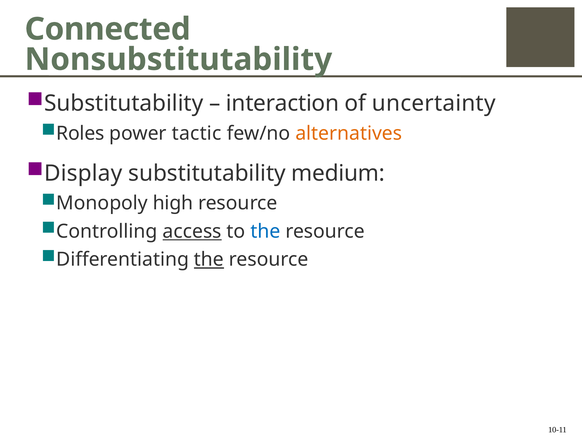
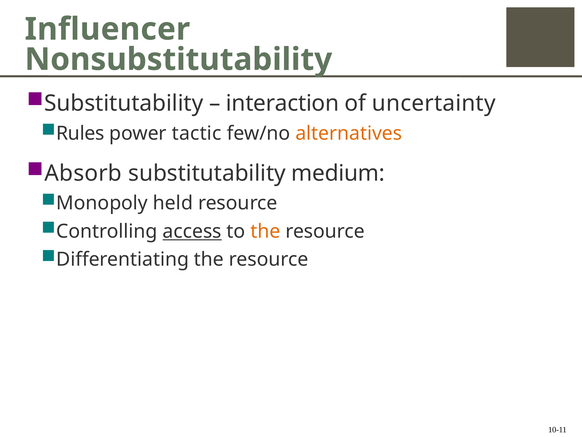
Connected: Connected -> Influencer
Roles: Roles -> Rules
Display: Display -> Absorb
high: high -> held
the at (265, 231) colour: blue -> orange
the at (209, 259) underline: present -> none
